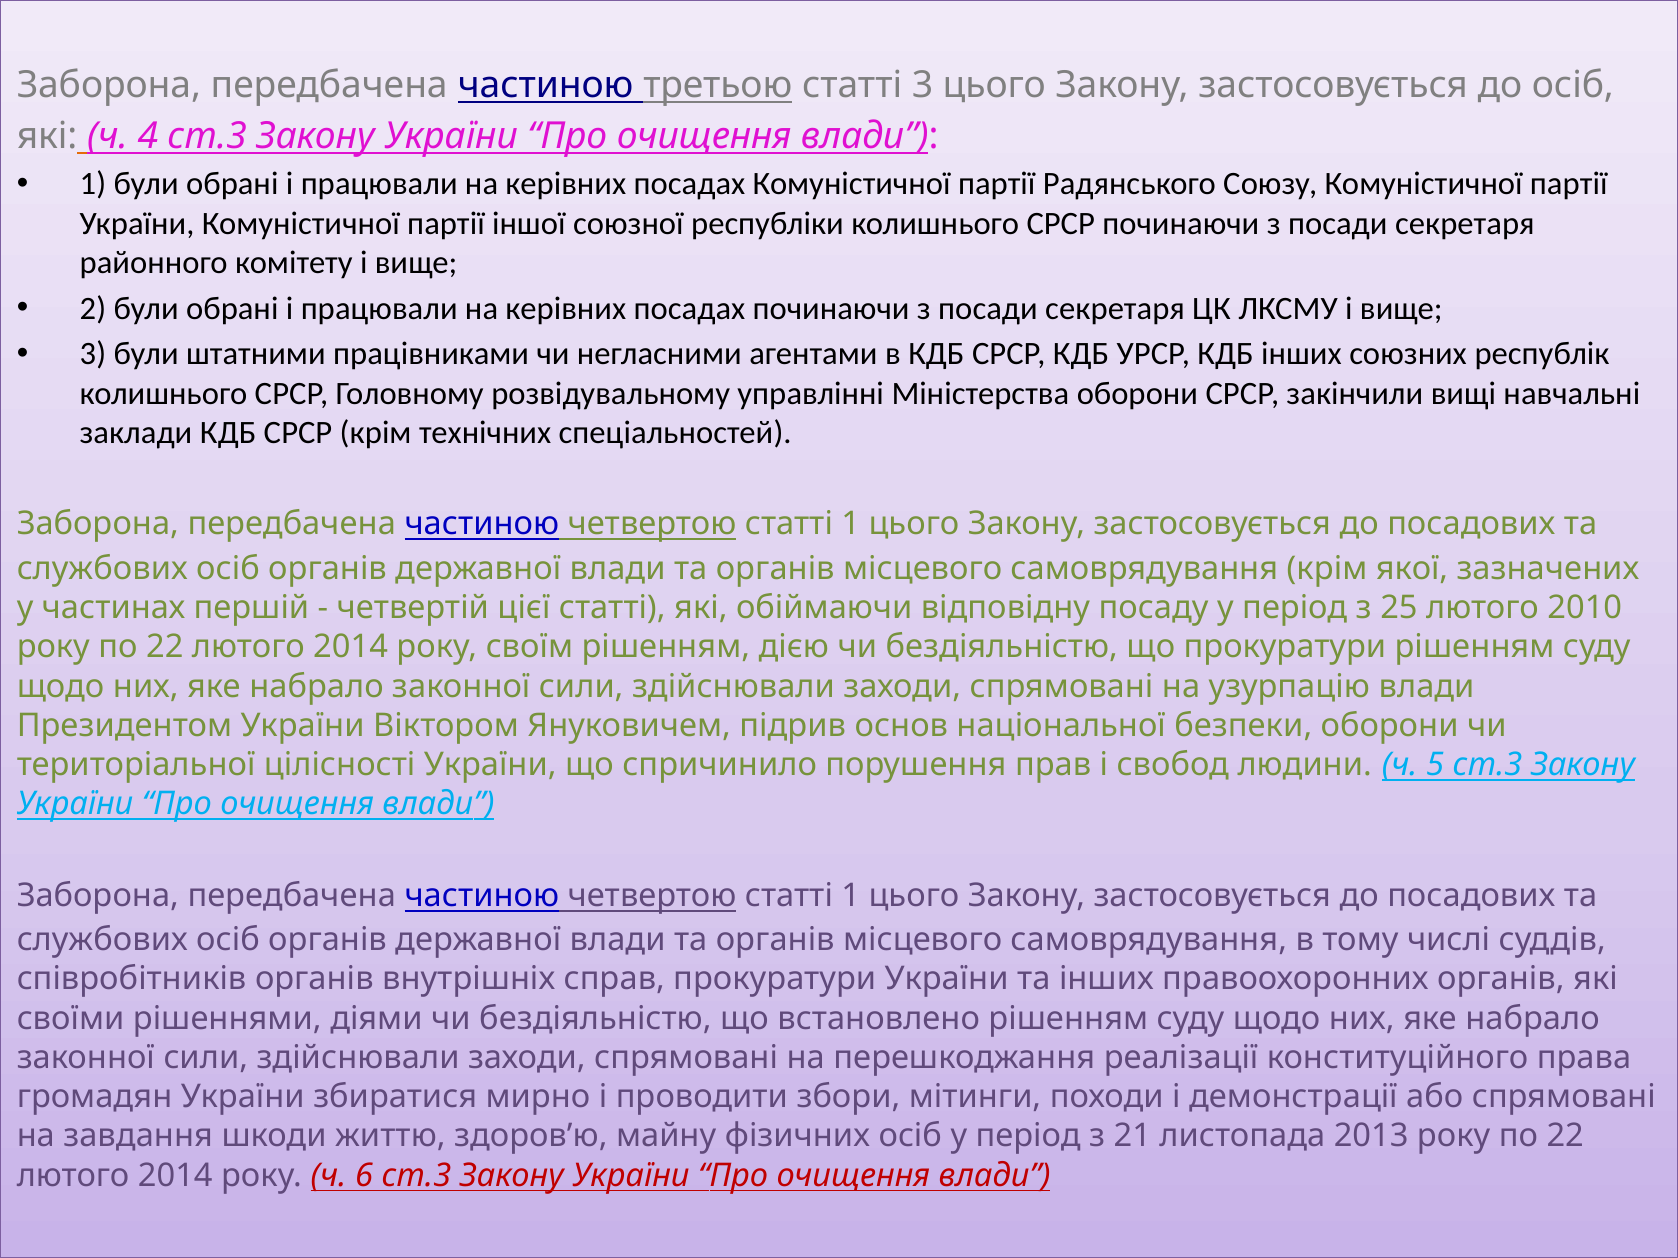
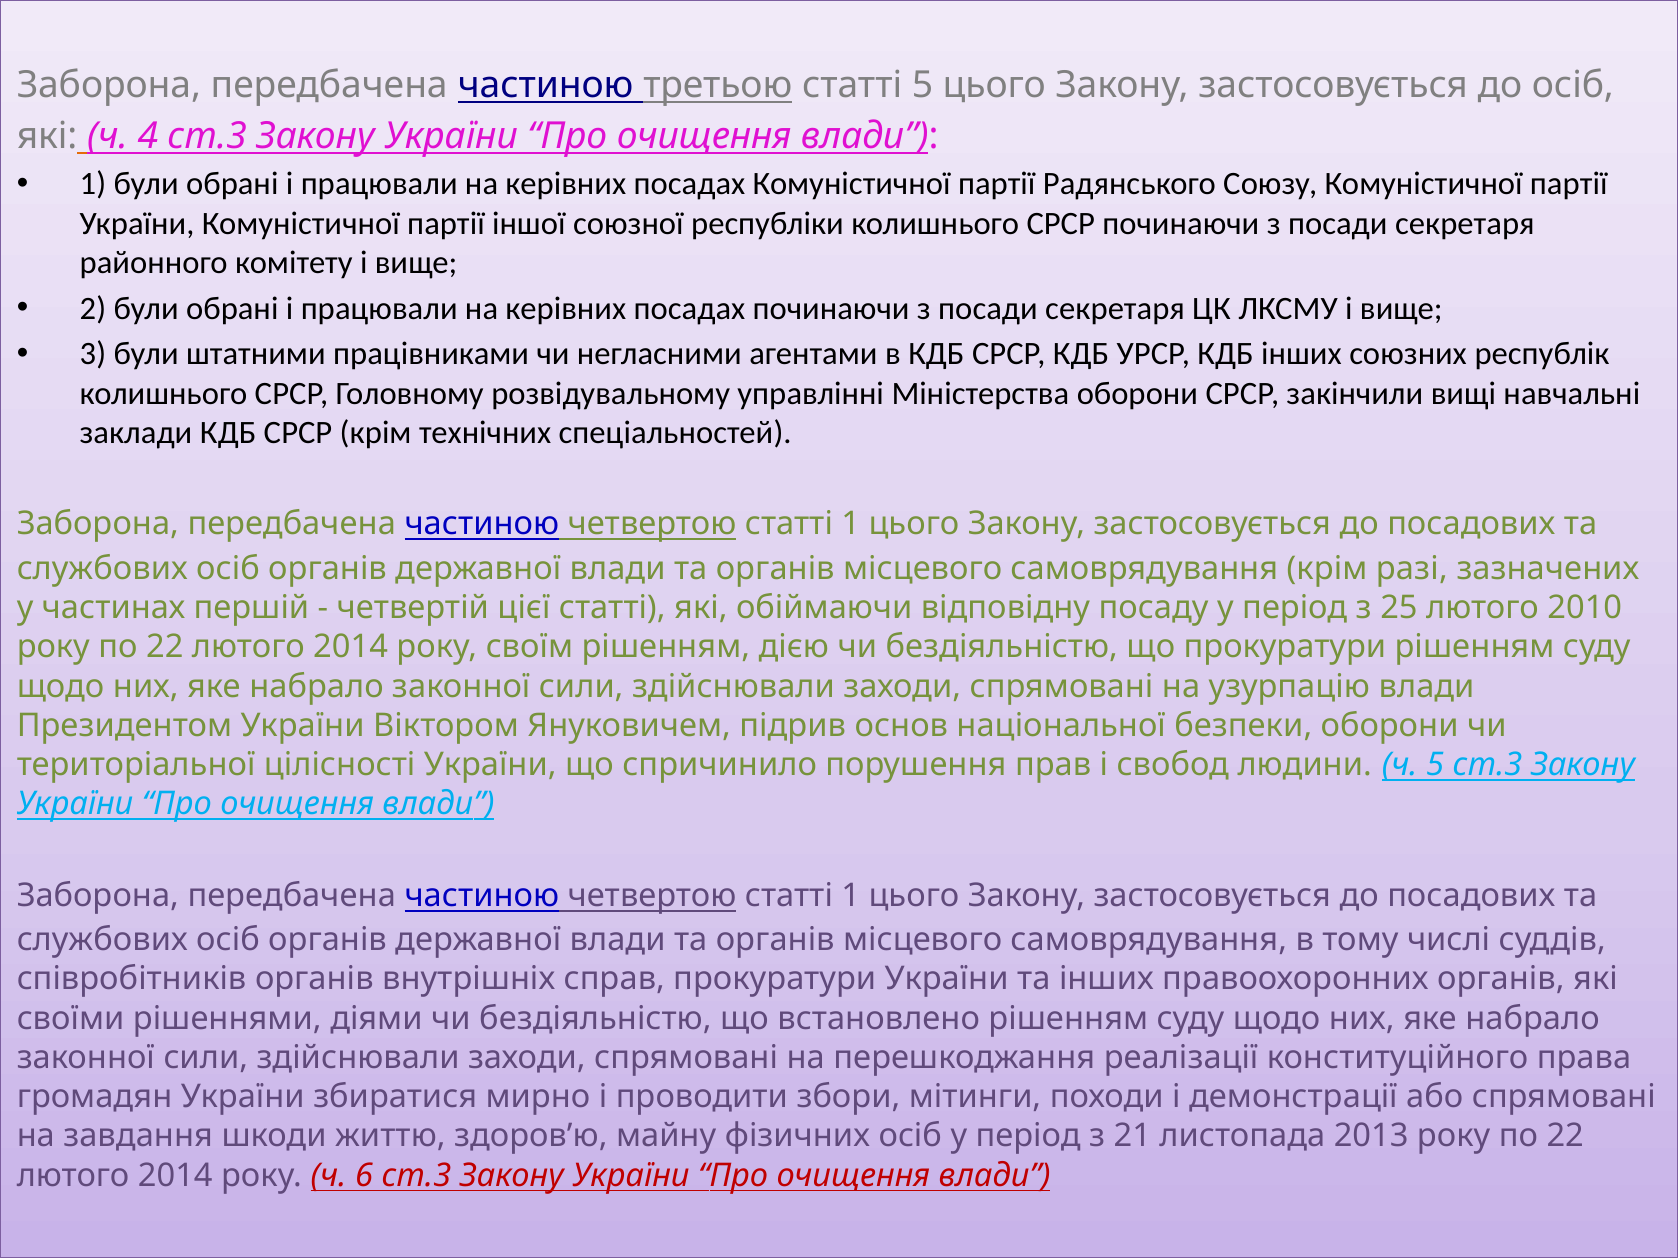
статті 3: 3 -> 5
якої: якої -> разі
